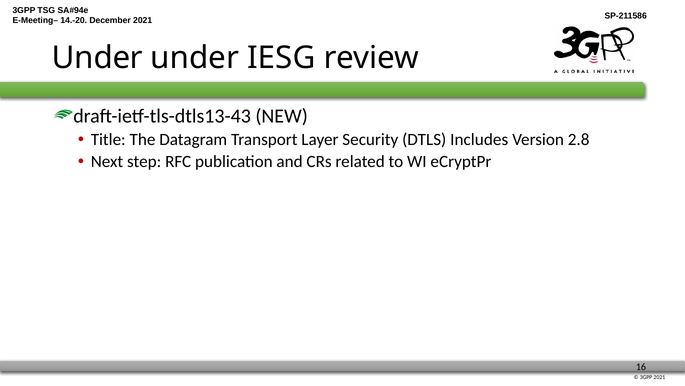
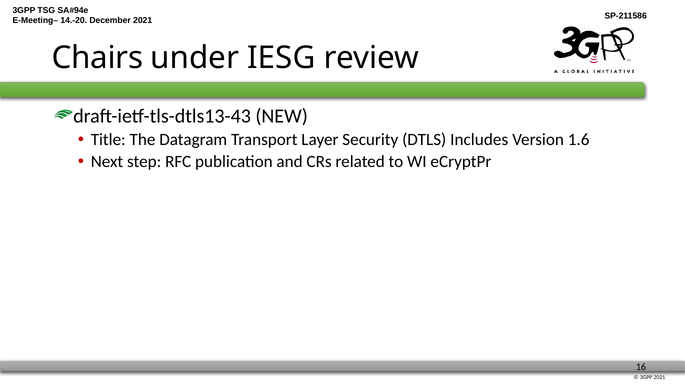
Under at (97, 58): Under -> Chairs
2.8: 2.8 -> 1.6
